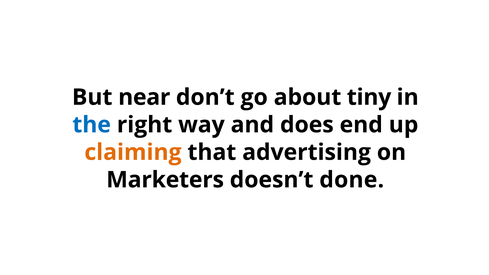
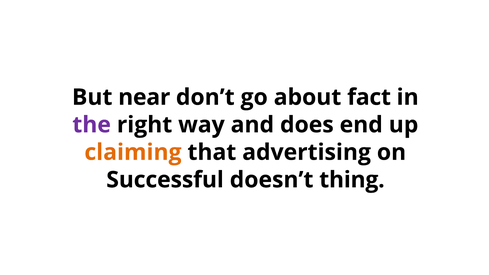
tiny: tiny -> fact
the colour: blue -> purple
Marketers: Marketers -> Successful
done: done -> thing
